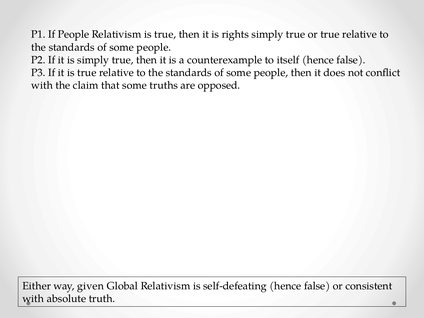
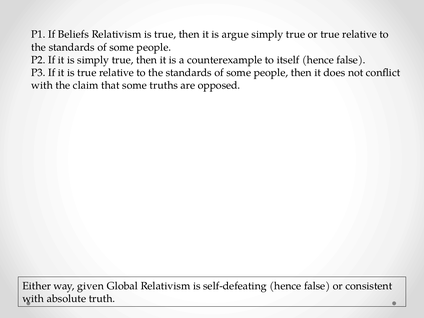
If People: People -> Beliefs
rights: rights -> argue
